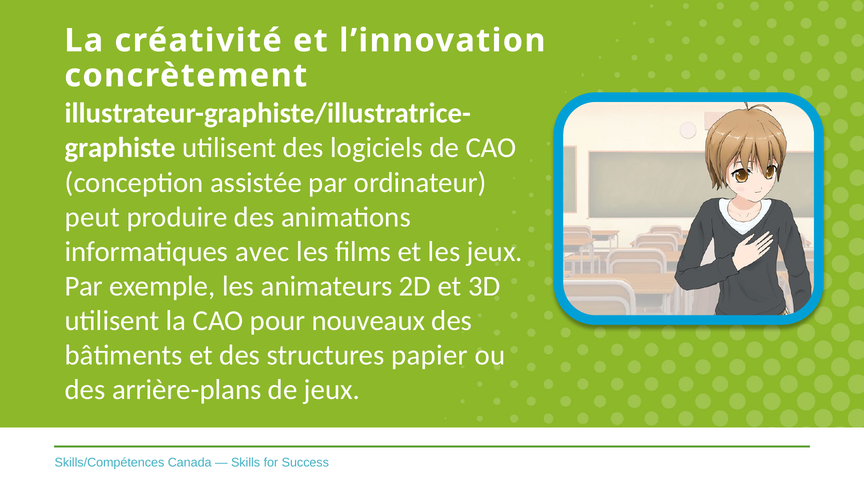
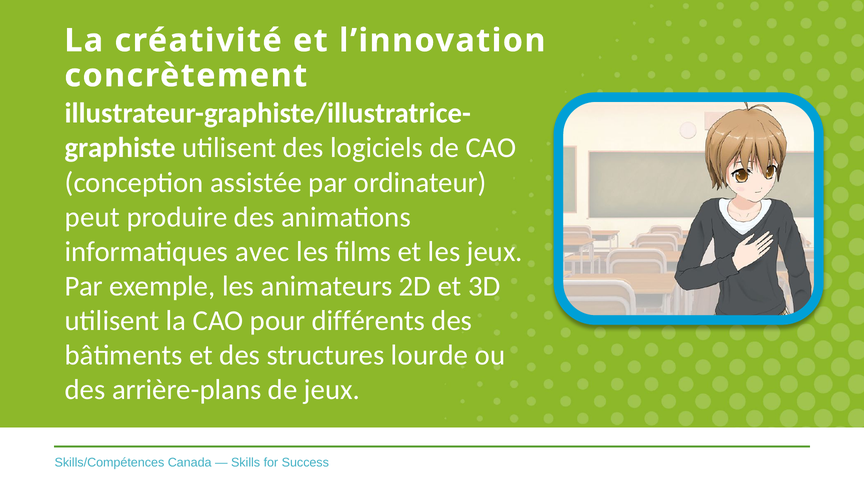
nouveaux: nouveaux -> différents
papier: papier -> lourde
